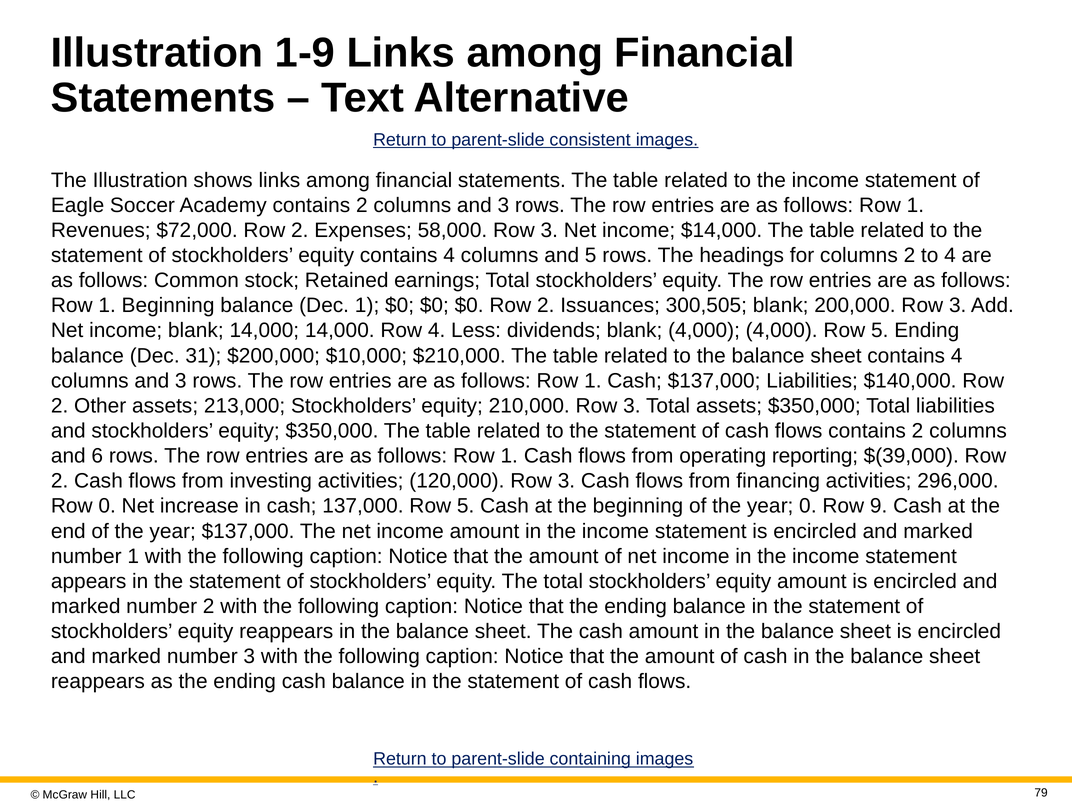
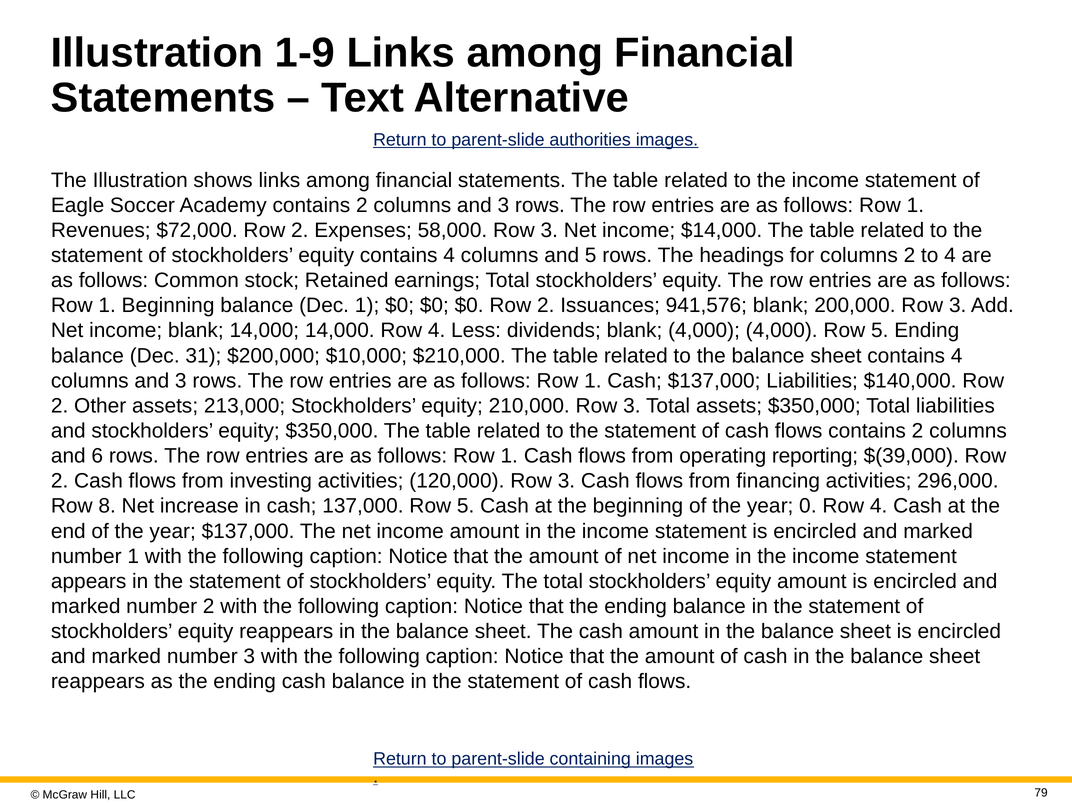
consistent: consistent -> authorities
300,505: 300,505 -> 941,576
Row 0: 0 -> 8
0 Row 9: 9 -> 4
